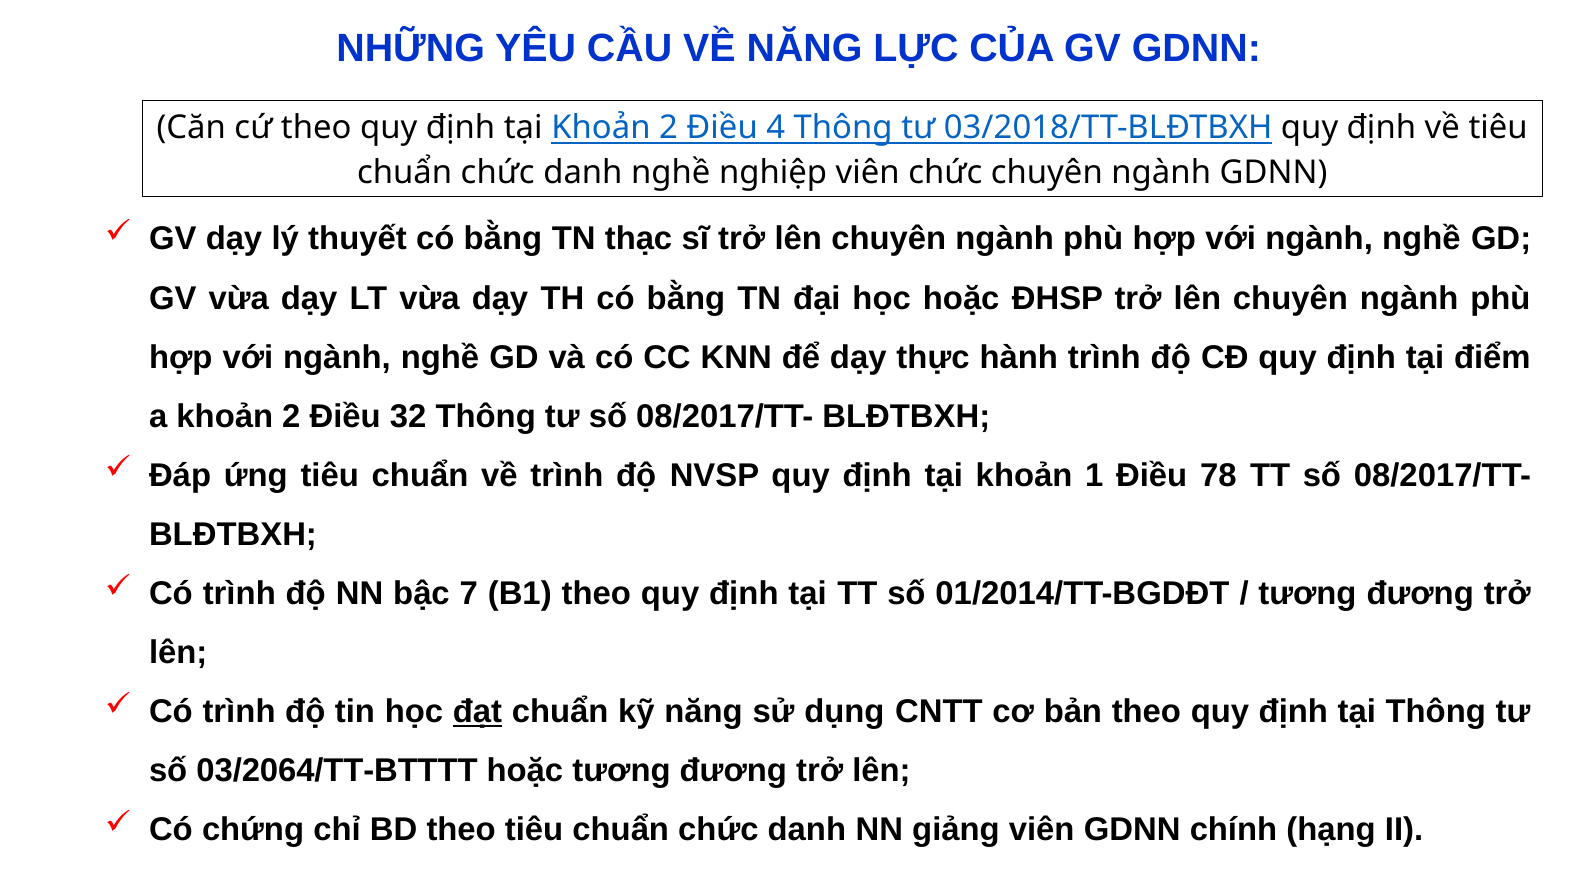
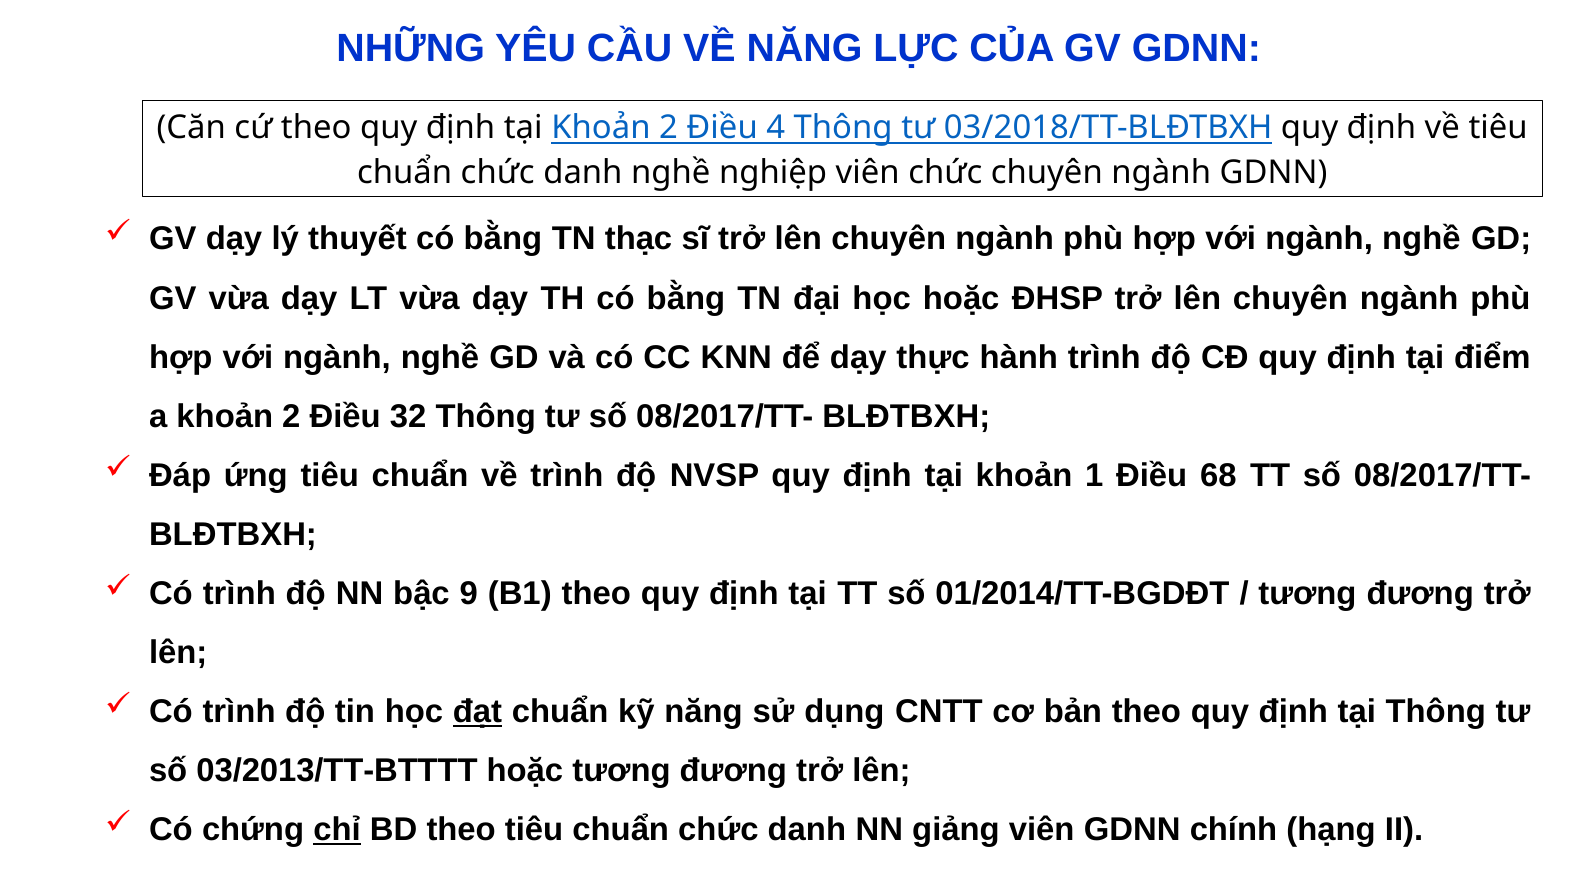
78: 78 -> 68
7: 7 -> 9
03/2064/TT-BTTTT: 03/2064/TT-BTTTT -> 03/2013/TT-BTTTT
chỉ underline: none -> present
